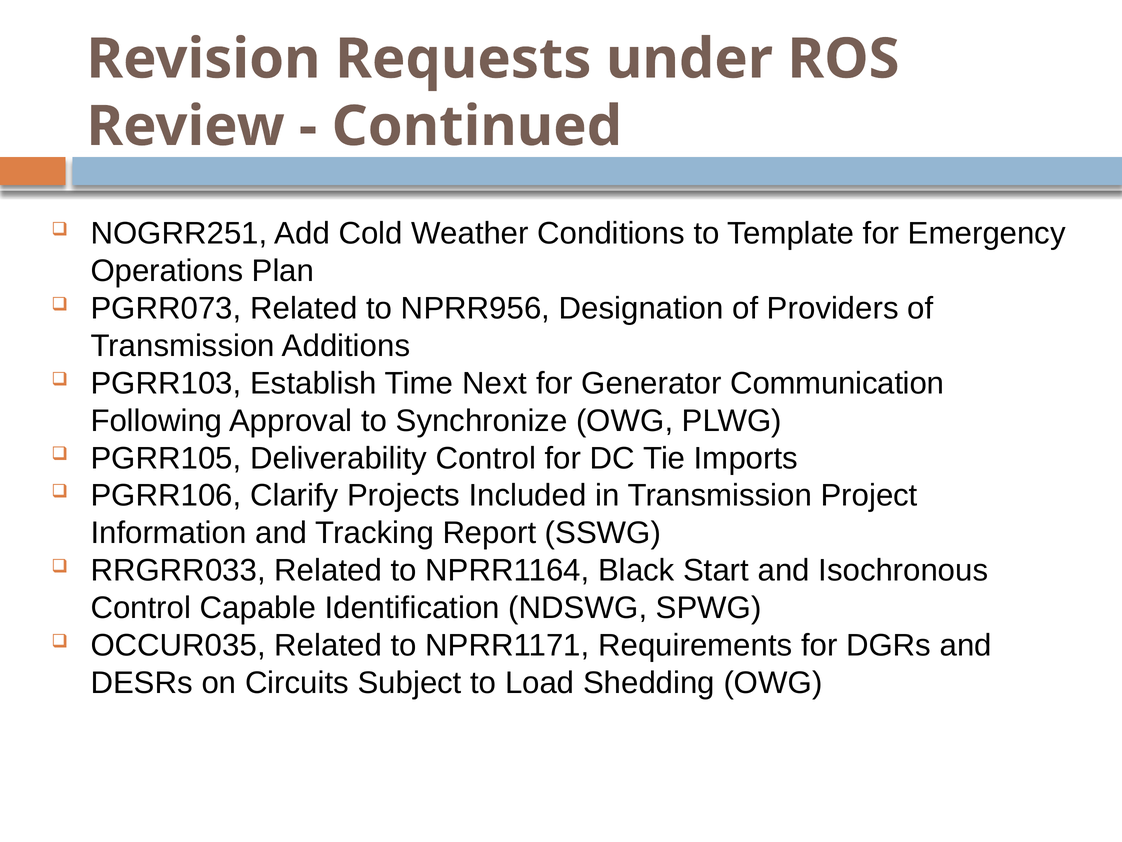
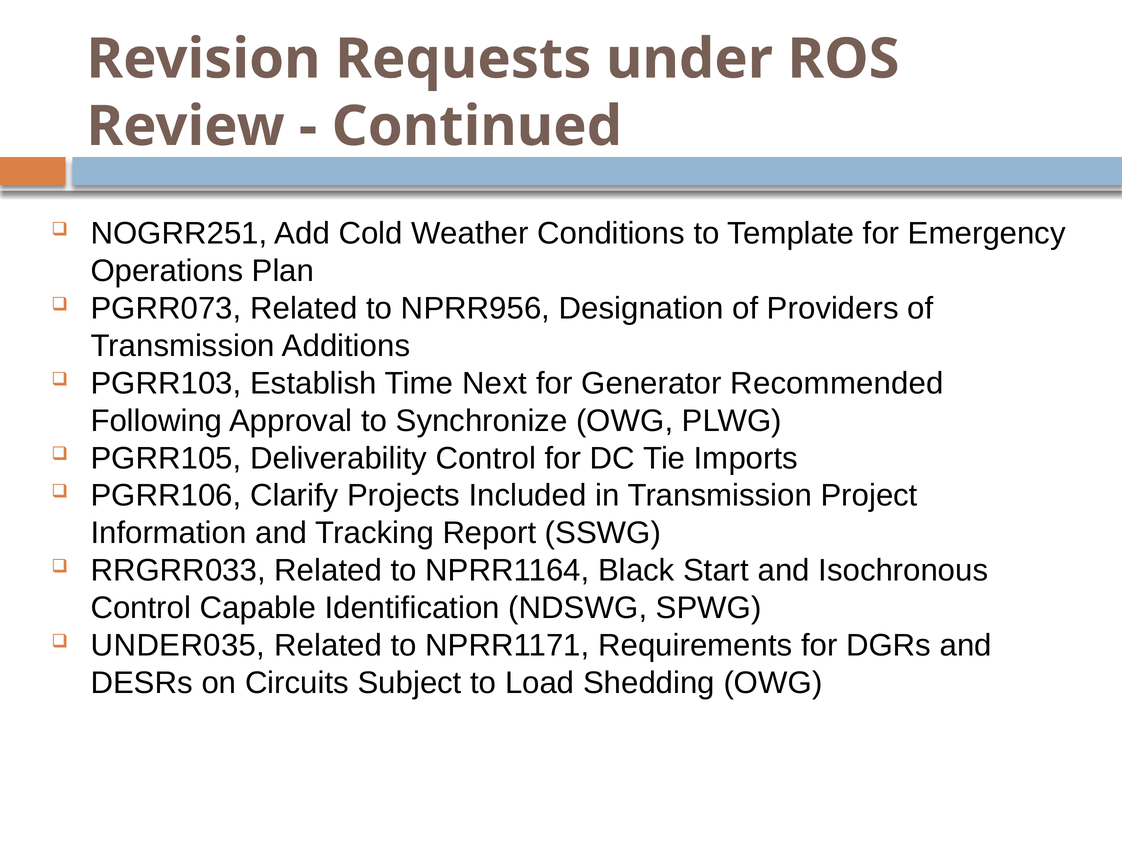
Communication: Communication -> Recommended
OCCUR035: OCCUR035 -> UNDER035
